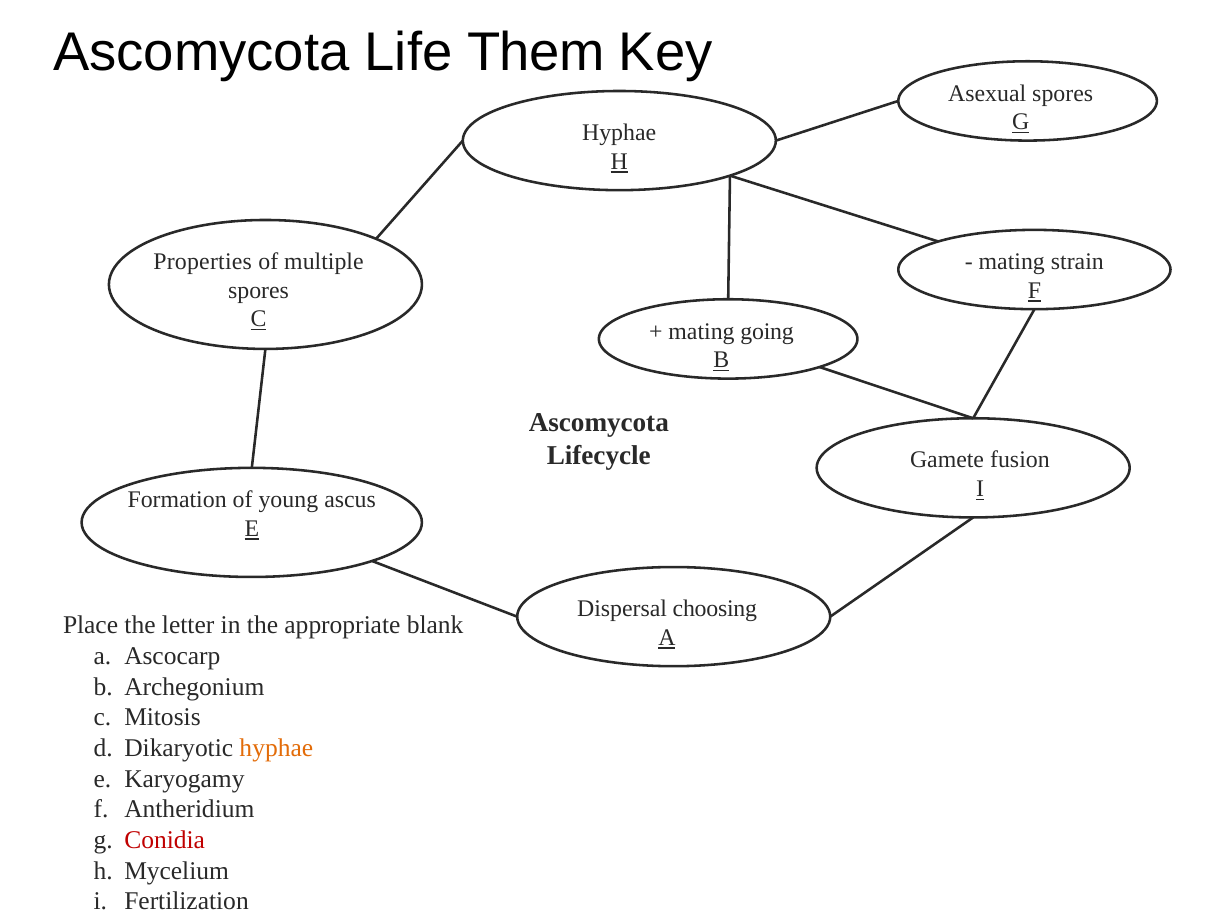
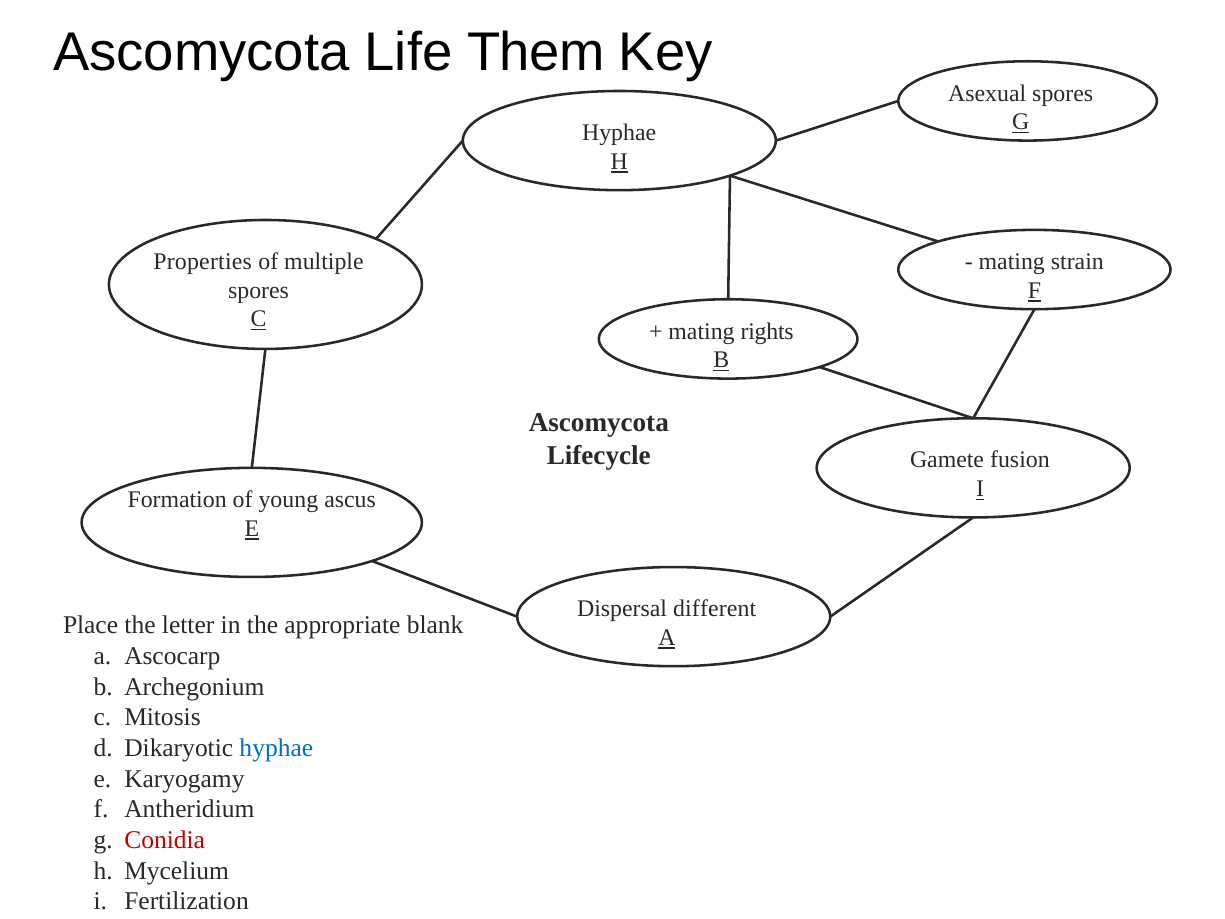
going: going -> rights
choosing: choosing -> different
hyphae at (276, 748) colour: orange -> blue
